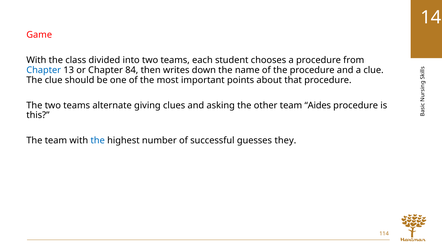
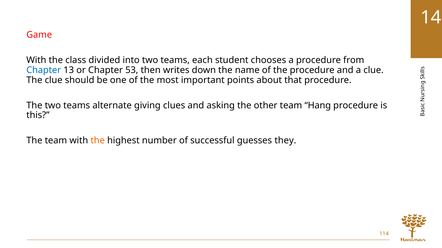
84: 84 -> 53
Aides: Aides -> Hang
the at (98, 141) colour: blue -> orange
